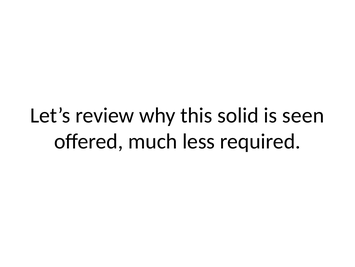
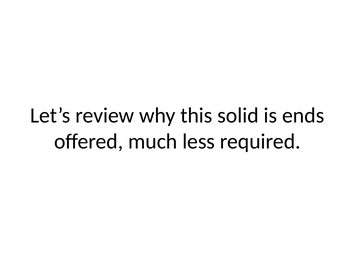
seen: seen -> ends
